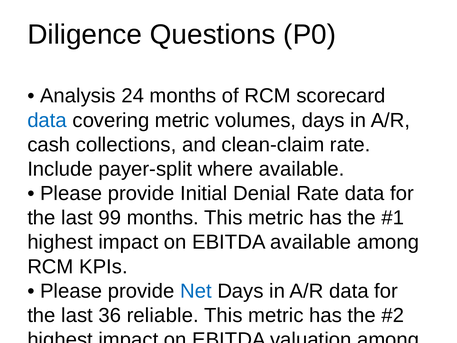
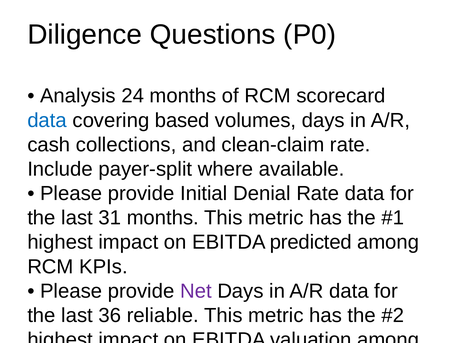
covering metric: metric -> based
99: 99 -> 31
EBITDA available: available -> predicted
Net at (196, 291) colour: blue -> purple
